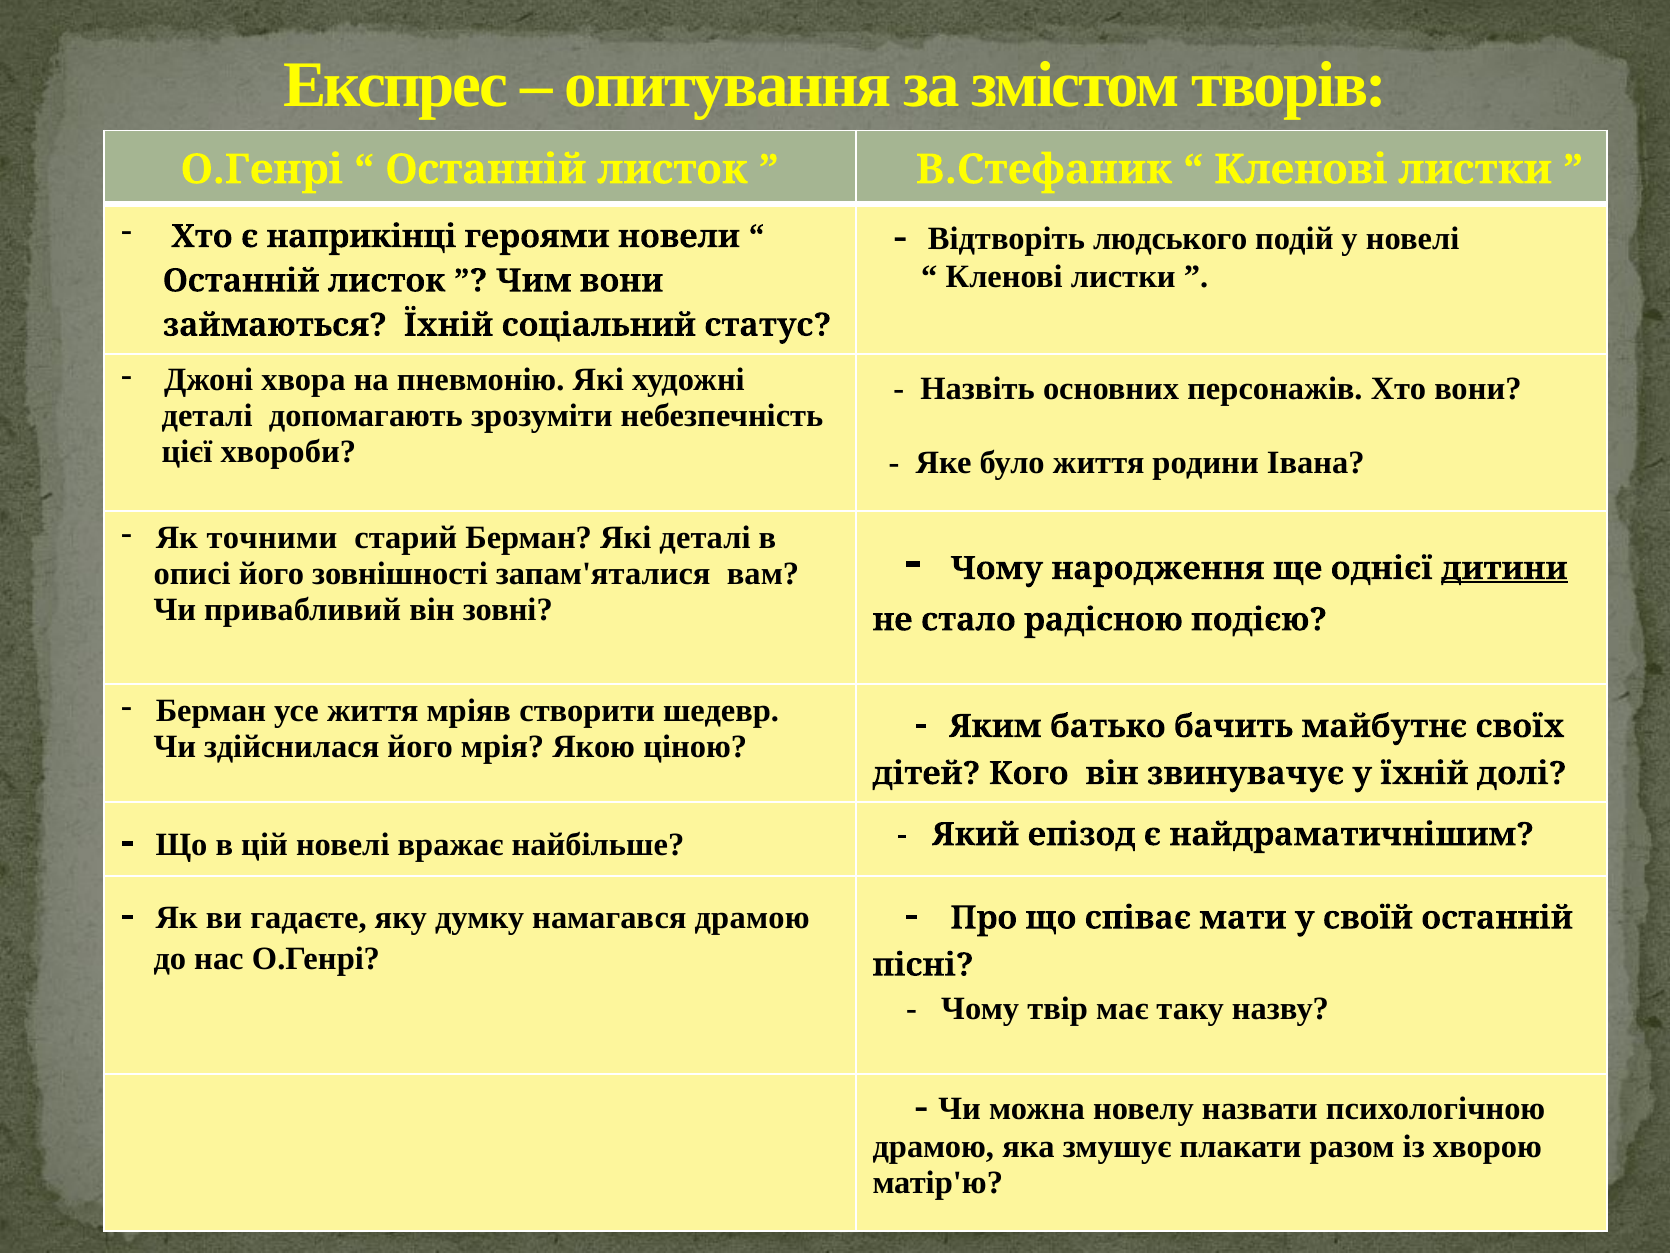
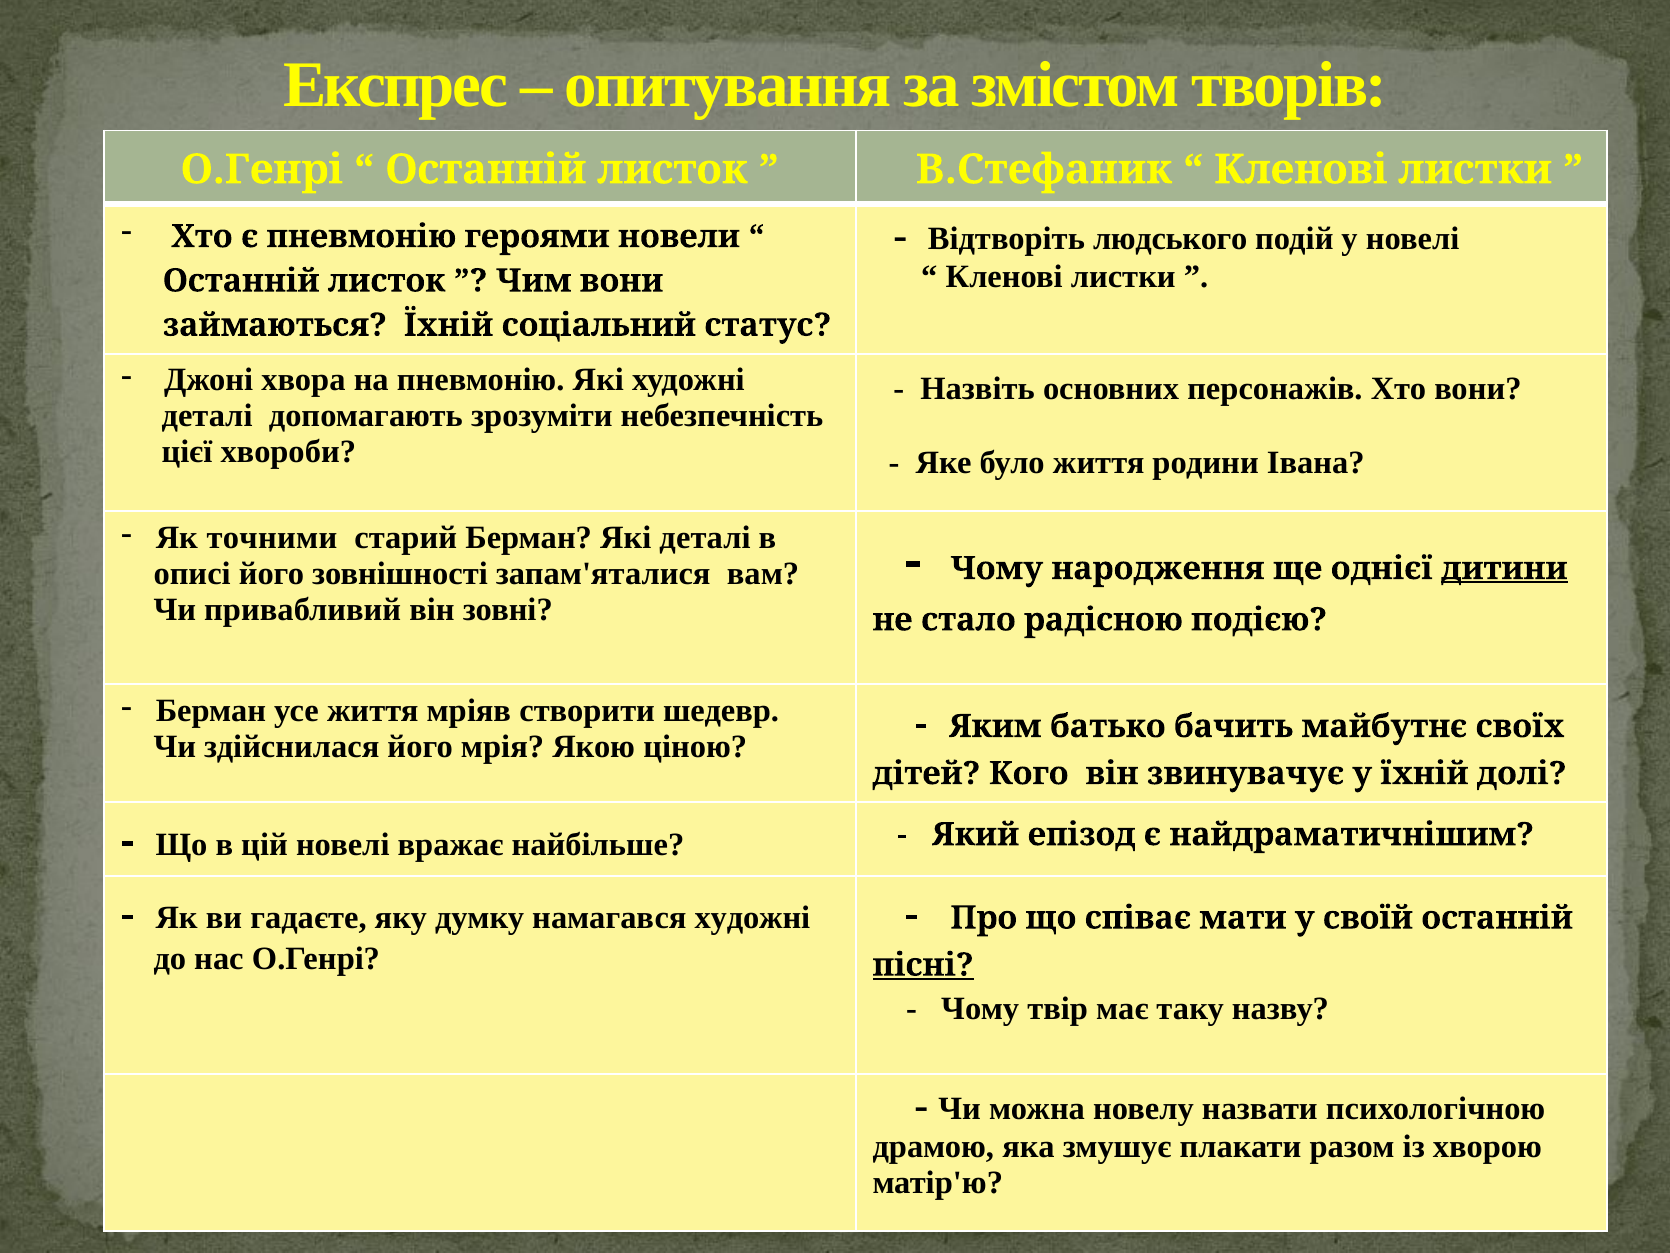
є наприкінці: наприкінці -> пневмонію
намагався драмою: драмою -> художні
пісні underline: none -> present
